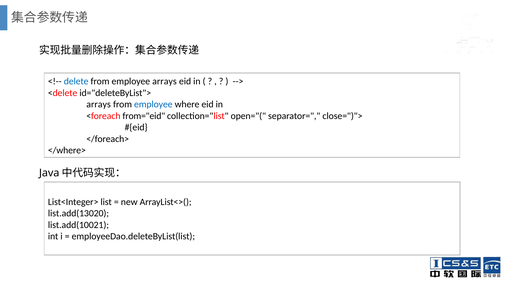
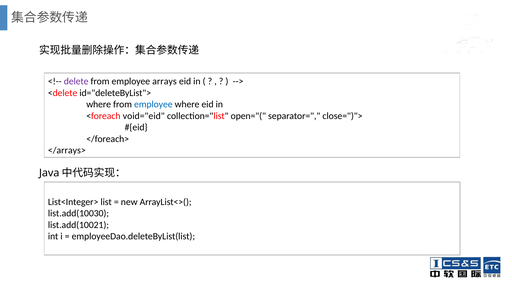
delete colour: blue -> purple
arrays at (99, 104): arrays -> where
from="eid: from="eid -> void="eid
</where>: </where> -> </arrays>
list.add(13020: list.add(13020 -> list.add(10030
